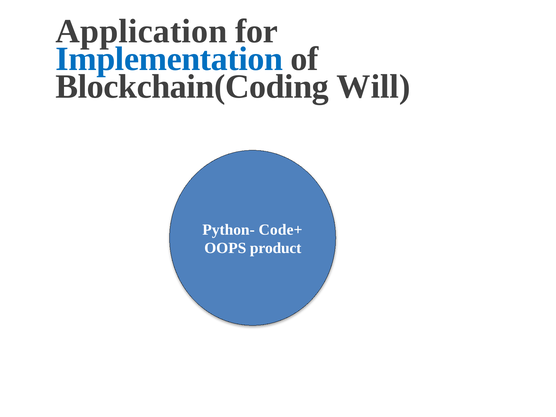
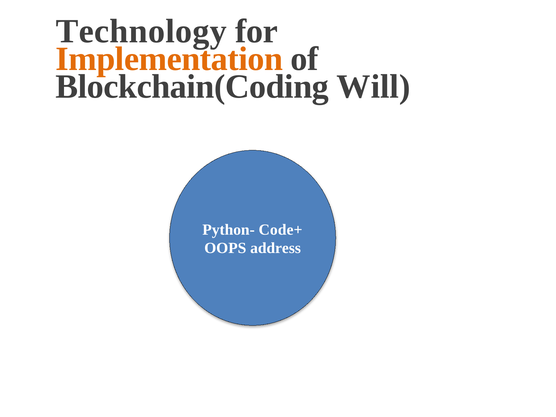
Application: Application -> Technology
Implementation colour: blue -> orange
product: product -> address
